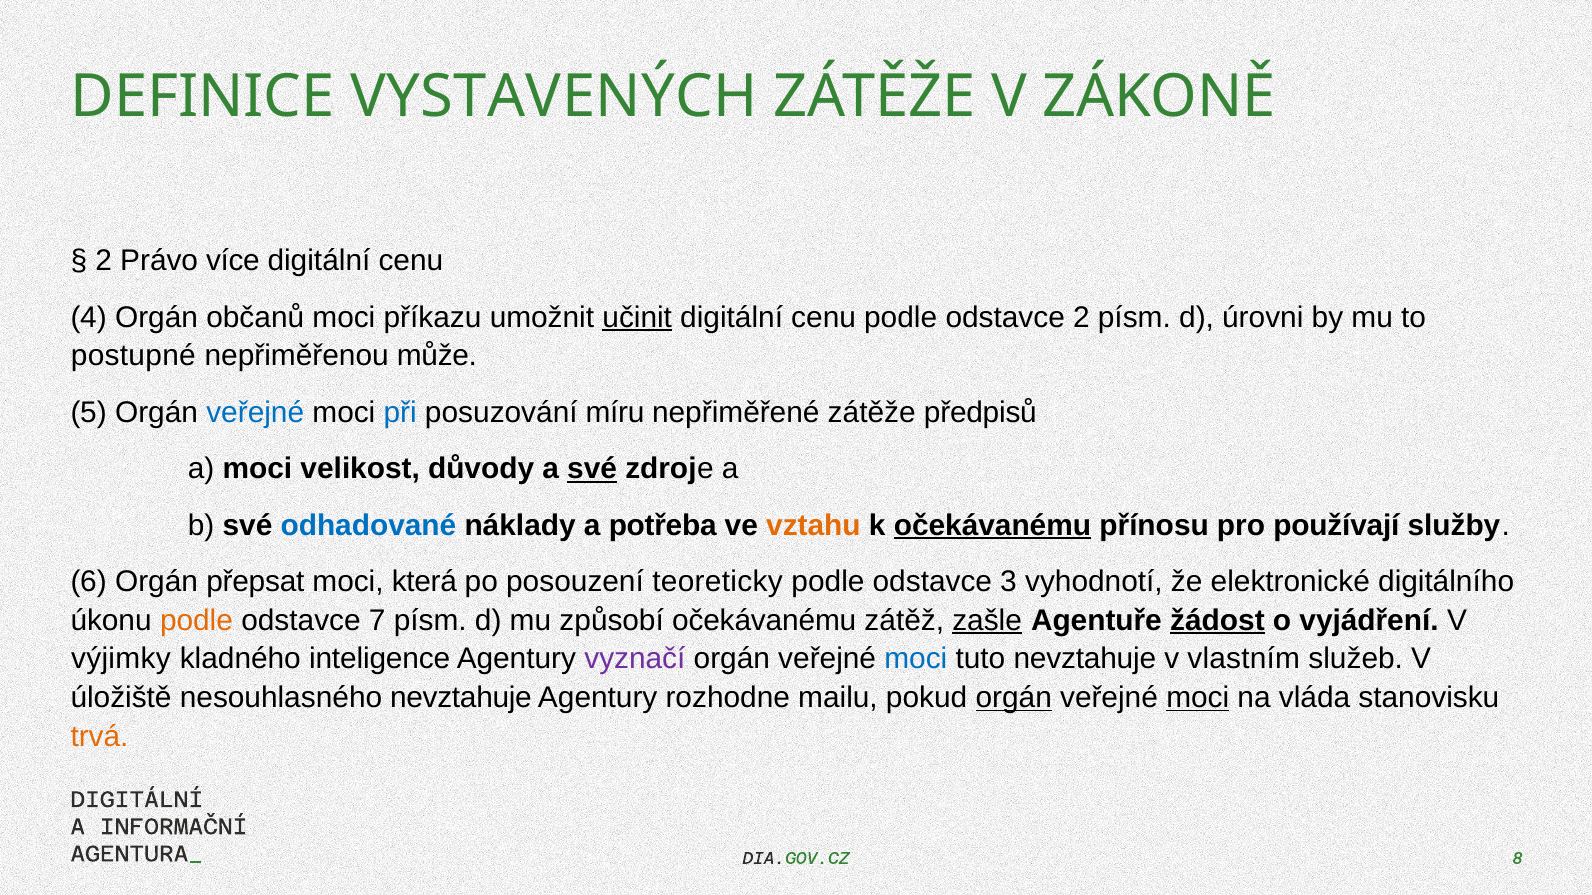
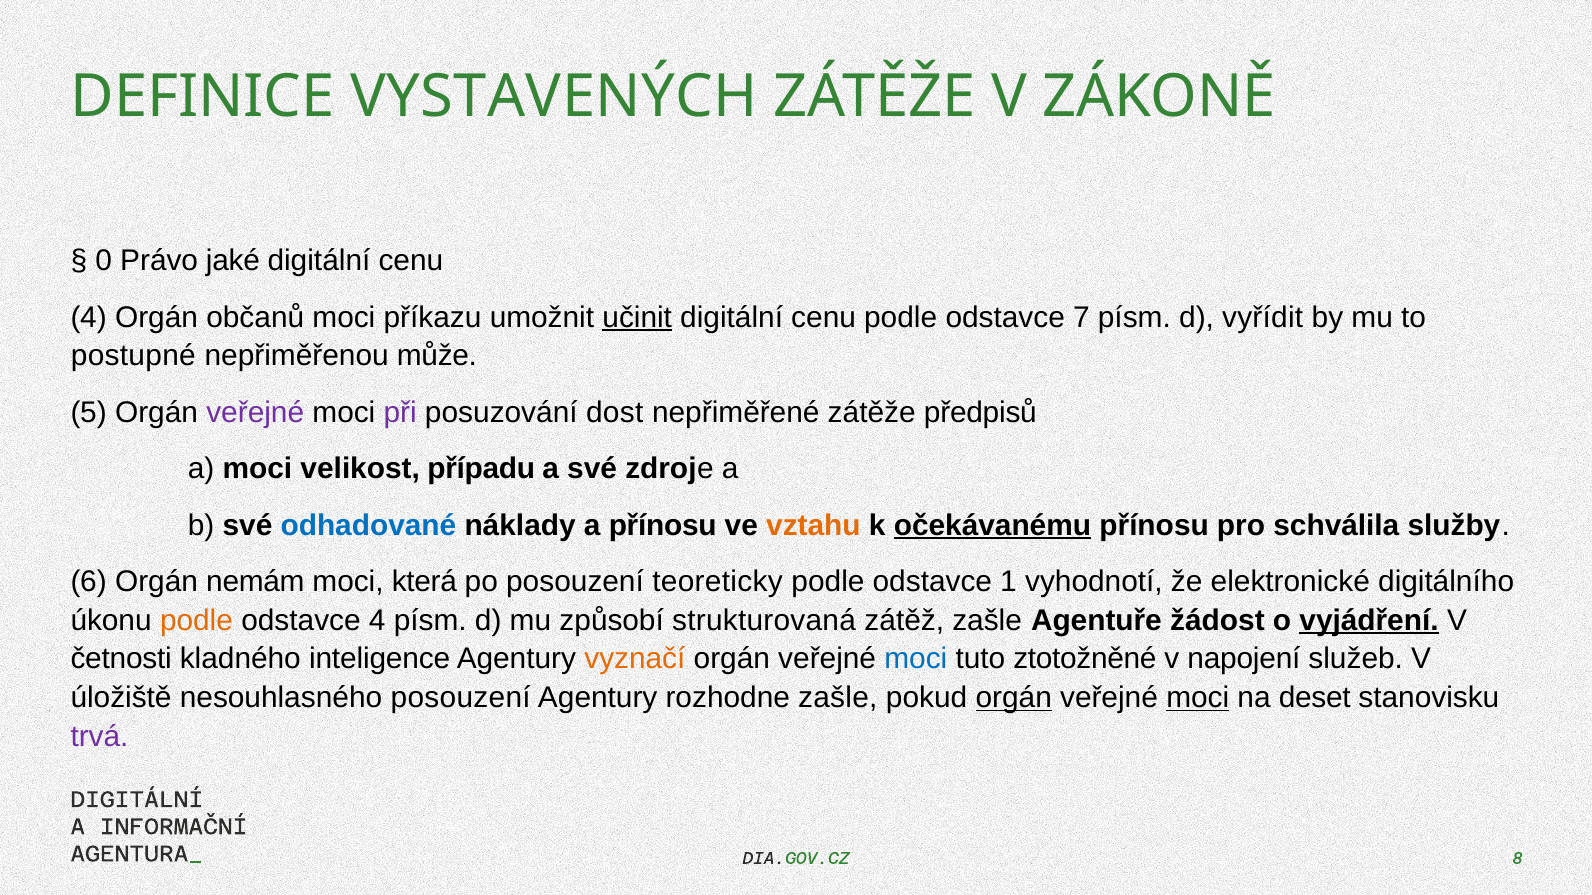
2 at (104, 261): 2 -> 0
více: více -> jaké
odstavce 2: 2 -> 7
úrovni: úrovni -> vyřídit
veřejné at (255, 413) colour: blue -> purple
při colour: blue -> purple
míru: míru -> dost
důvody: důvody -> případu
své at (592, 469) underline: present -> none
a potřeba: potřeba -> přínosu
používají: používají -> schválila
přepsat: přepsat -> nemám
3: 3 -> 1
odstavce 7: 7 -> 4
způsobí očekávanému: očekávanému -> strukturovaná
zašle at (987, 621) underline: present -> none
žádost underline: present -> none
vyjádření underline: none -> present
výjimky: výjimky -> četnosti
vyznačí colour: purple -> orange
tuto nevztahuje: nevztahuje -> ztotožněné
vlastním: vlastním -> napojení
nesouhlasného nevztahuje: nevztahuje -> posouzení
rozhodne mailu: mailu -> zašle
vláda: vláda -> deset
trvá colour: orange -> purple
